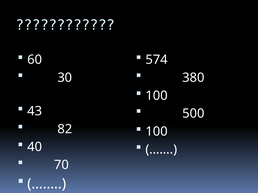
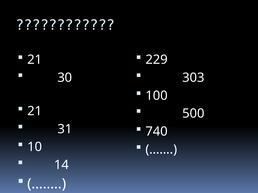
60 at (35, 60): 60 -> 21
574: 574 -> 229
380: 380 -> 303
43 at (35, 111): 43 -> 21
82: 82 -> 31
100 at (157, 132): 100 -> 740
40: 40 -> 10
70: 70 -> 14
